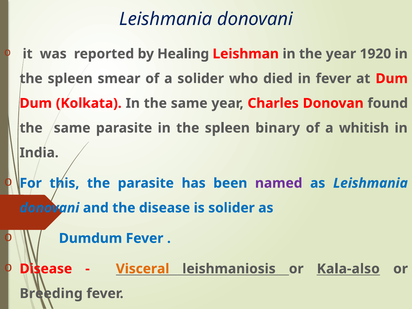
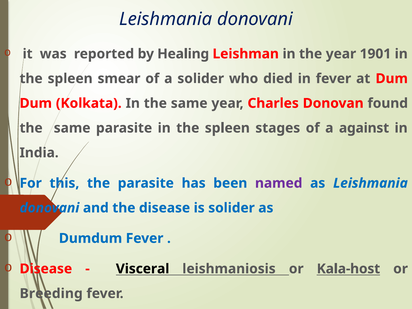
1920: 1920 -> 1901
binary: binary -> stages
whitish: whitish -> against
Visceral colour: orange -> black
Kala-also: Kala-also -> Kala-host
